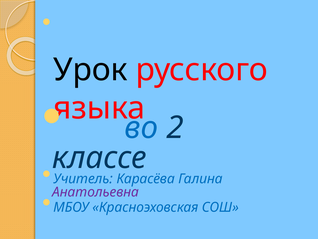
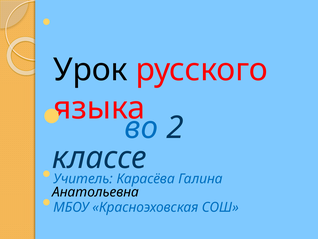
Анатольевна colour: purple -> black
